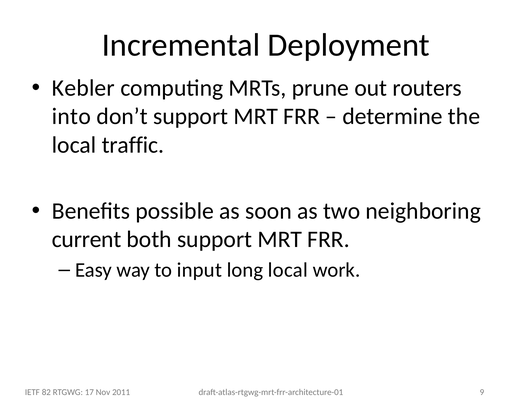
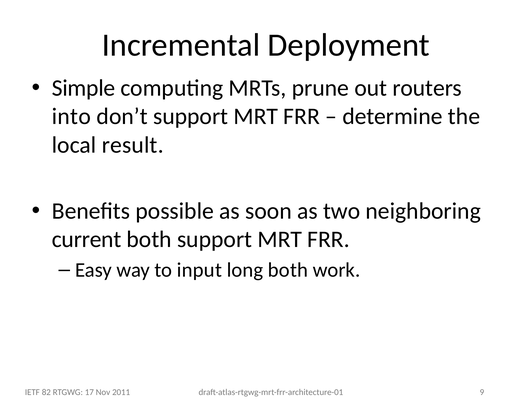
Kebler: Kebler -> Simple
traffic: traffic -> result
long local: local -> both
